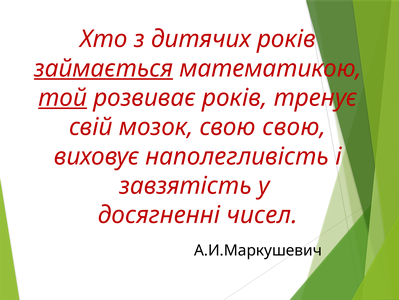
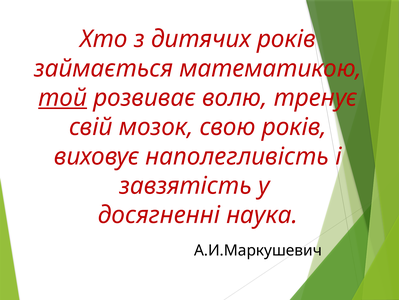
займається underline: present -> none
розвиває років: років -> волю
свою свою: свою -> років
чисел: чисел -> наука
